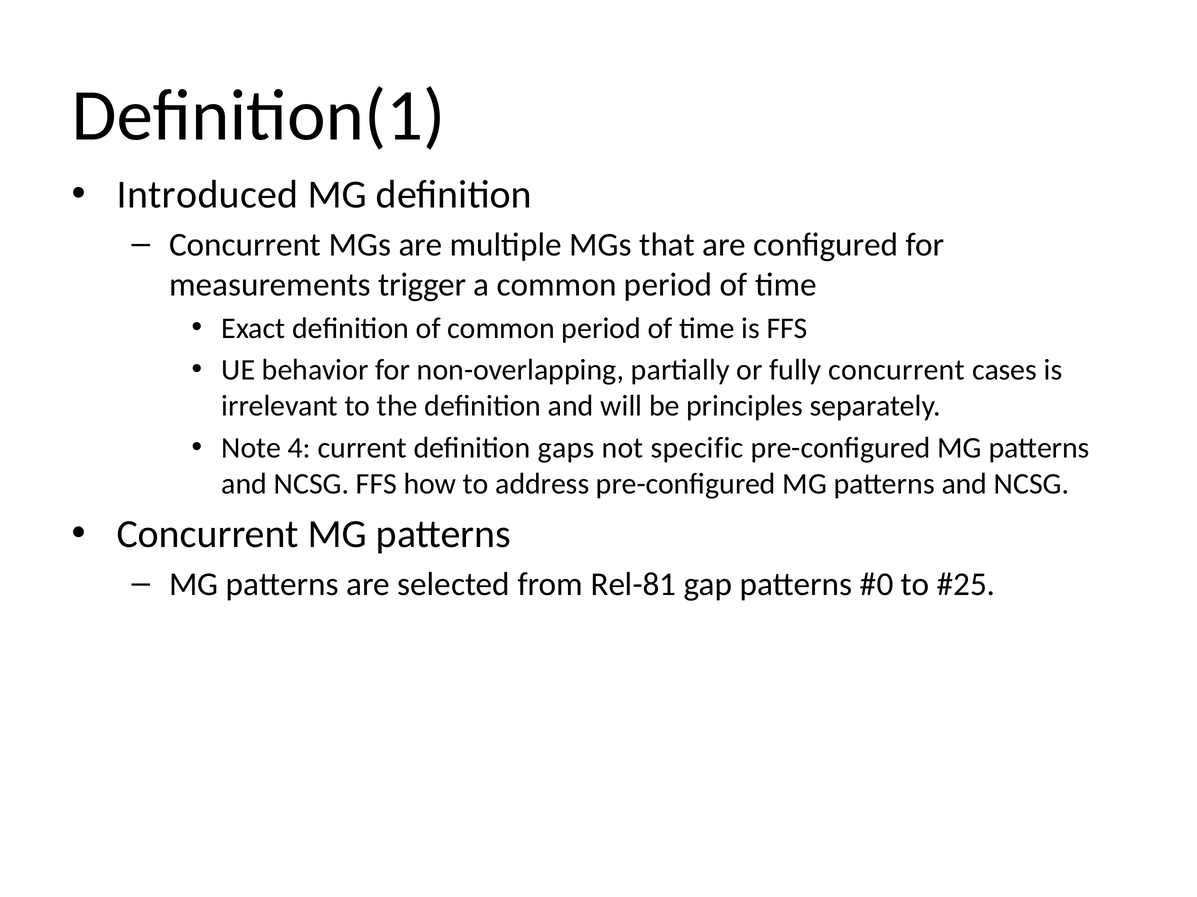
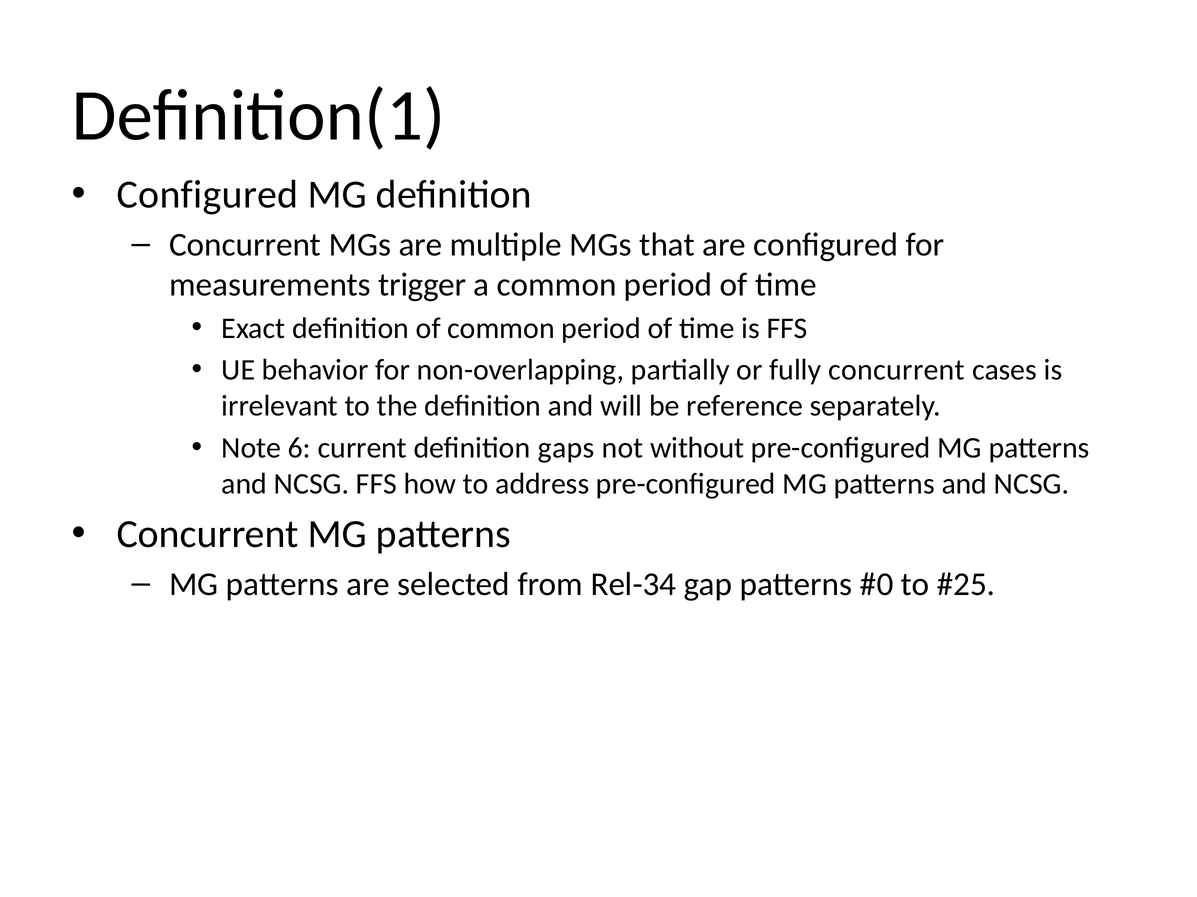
Introduced at (208, 195): Introduced -> Configured
principles: principles -> reference
4: 4 -> 6
specific: specific -> without
Rel-81: Rel-81 -> Rel-34
